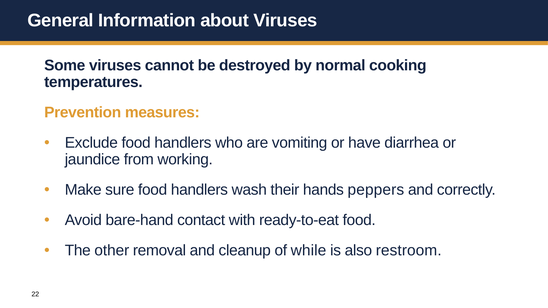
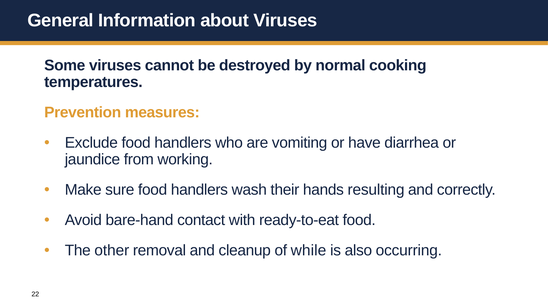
peppers: peppers -> resulting
restroom: restroom -> occurring
